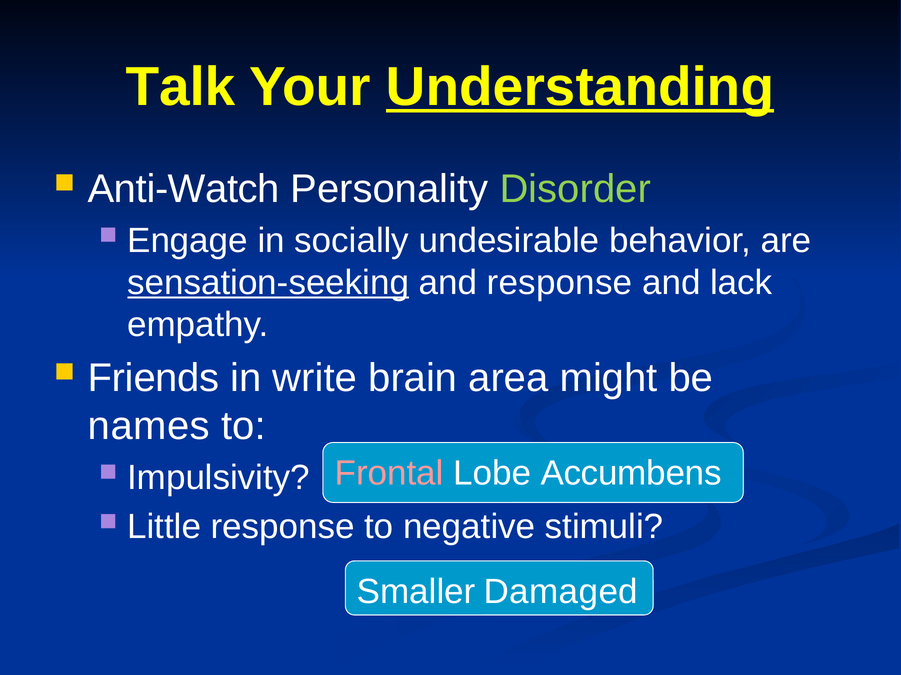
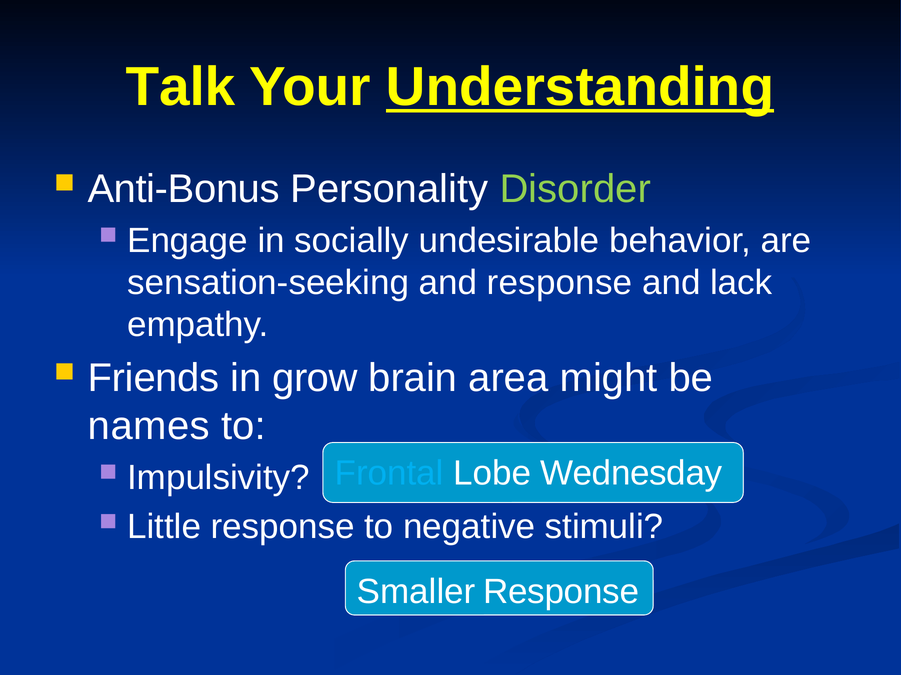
Anti-Watch: Anti-Watch -> Anti-Bonus
sensation-seeking underline: present -> none
write: write -> grow
Frontal colour: pink -> light blue
Accumbens: Accumbens -> Wednesday
Smaller Damaged: Damaged -> Response
